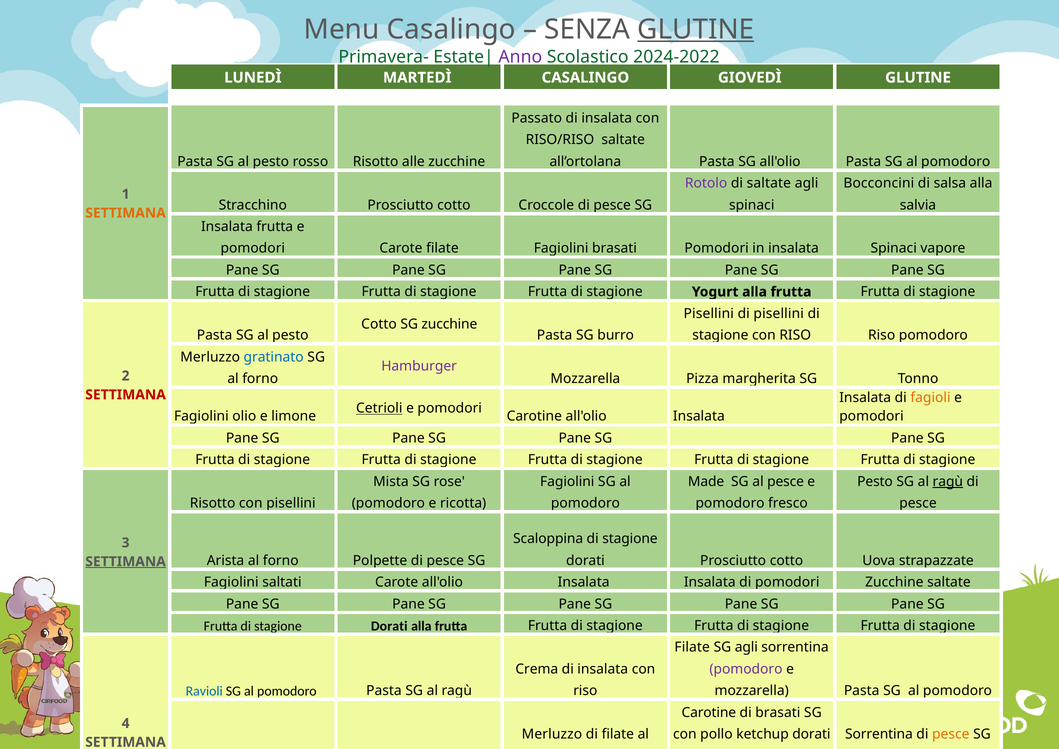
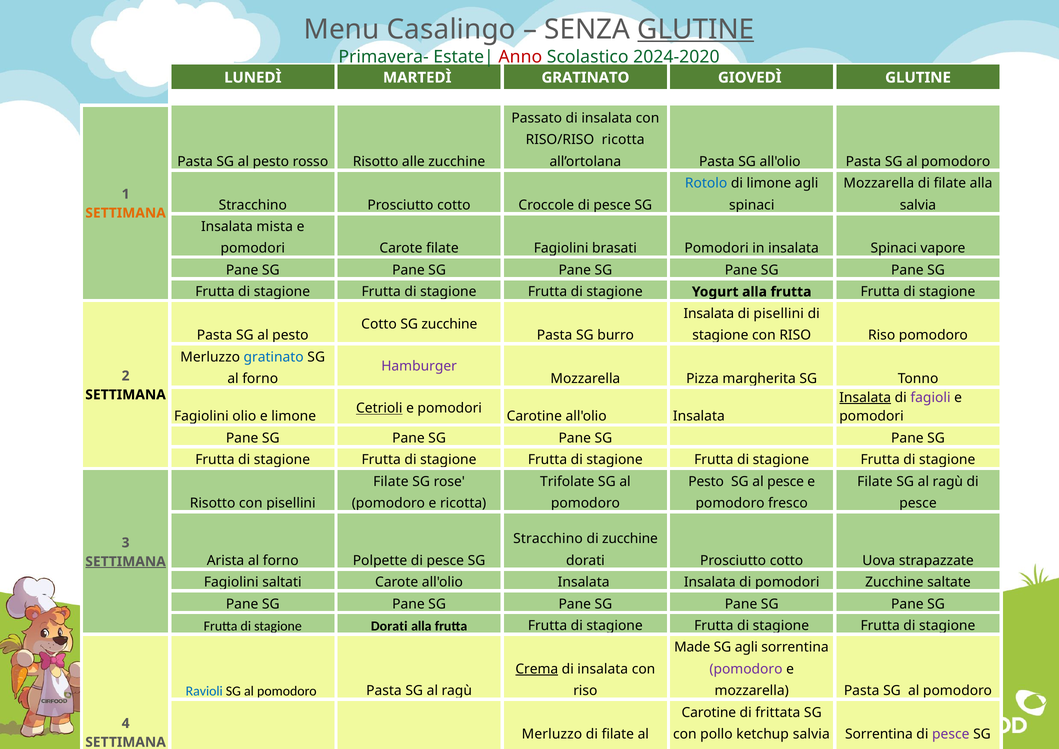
Anno colour: purple -> red
2024-2022: 2024-2022 -> 2024-2020
MARTEDÌ CASALINGO: CASALINGO -> GRATINATO
RISO/RISO saltate: saltate -> ricotta
Rotolo colour: purple -> blue
di saltate: saltate -> limone
Bocconcini at (879, 183): Bocconcini -> Mozzarella
salsa at (950, 183): salsa -> filate
frutta at (275, 227): frutta -> mista
Pisellini at (709, 313): Pisellini -> Insalata
SETTIMANA at (126, 395) colour: red -> black
Insalata at (865, 397) underline: none -> present
fagioli colour: orange -> purple
Mista at (391, 481): Mista -> Filate
Fagiolini at (567, 481): Fagiolini -> Trifolate
Made at (706, 481): Made -> Pesto
Pesto at (875, 481): Pesto -> Filate
ragù at (948, 481) underline: present -> none
Scaloppina at (548, 539): Scaloppina -> Stracchino
stagione at (630, 539): stagione -> zucchine
Filate at (692, 647): Filate -> Made
Crema underline: none -> present
di brasati: brasati -> frittata
ketchup dorati: dorati -> salvia
pesce at (951, 734) colour: orange -> purple
